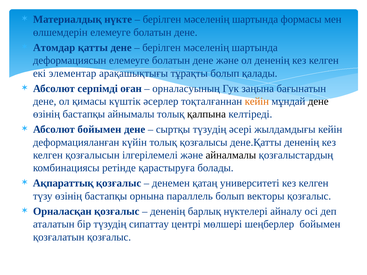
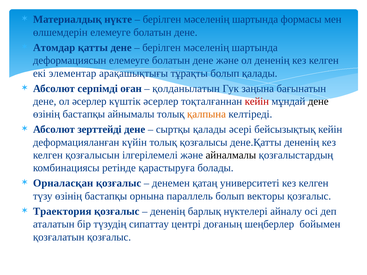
орналасуының: орналасуының -> қолданылатын
ол қимасы: қимасы -> әсерлер
кейін at (257, 101) colour: orange -> red
қалпына colour: black -> orange
Абсолют бойымен: бойымен -> зерттейді
сыртқы түзудің: түзудің -> қалады
жылдамдығы: жылдамдығы -> бейсызықтық
Ақпараттық: Ақпараттық -> Орналасқан
Орналасқан: Орналасқан -> Траектория
мөлшері: мөлшері -> доғаның
